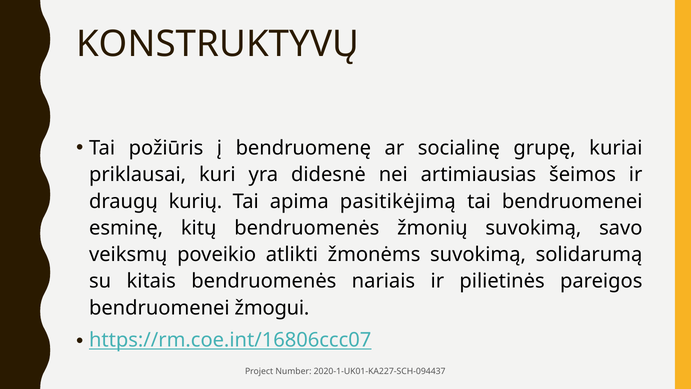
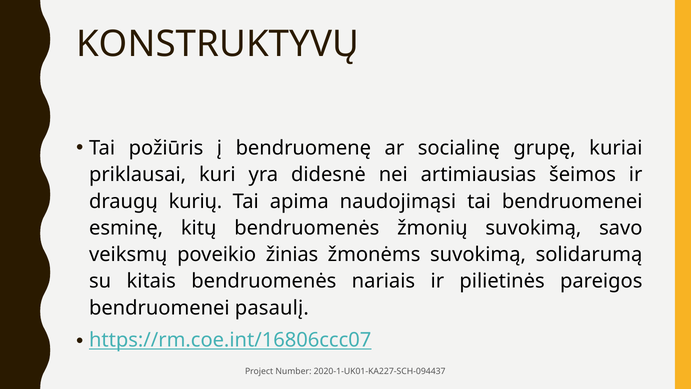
pasitikėjimą: pasitikėjimą -> naudojimąsi
atlikti: atlikti -> žinias
žmogui: žmogui -> pasaulį
